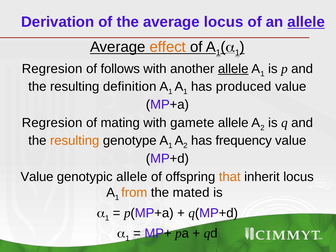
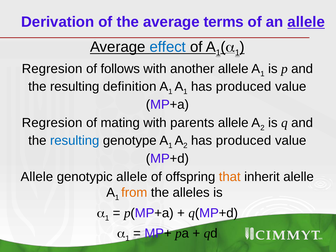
average locus: locus -> terms
effect colour: orange -> blue
allele at (233, 69) underline: present -> none
gamete: gamete -> parents
resulting at (75, 141) colour: orange -> blue
frequency at (244, 141): frequency -> produced
Value at (37, 177): Value -> Allele
inherit locus: locus -> alelle
mated: mated -> alleles
